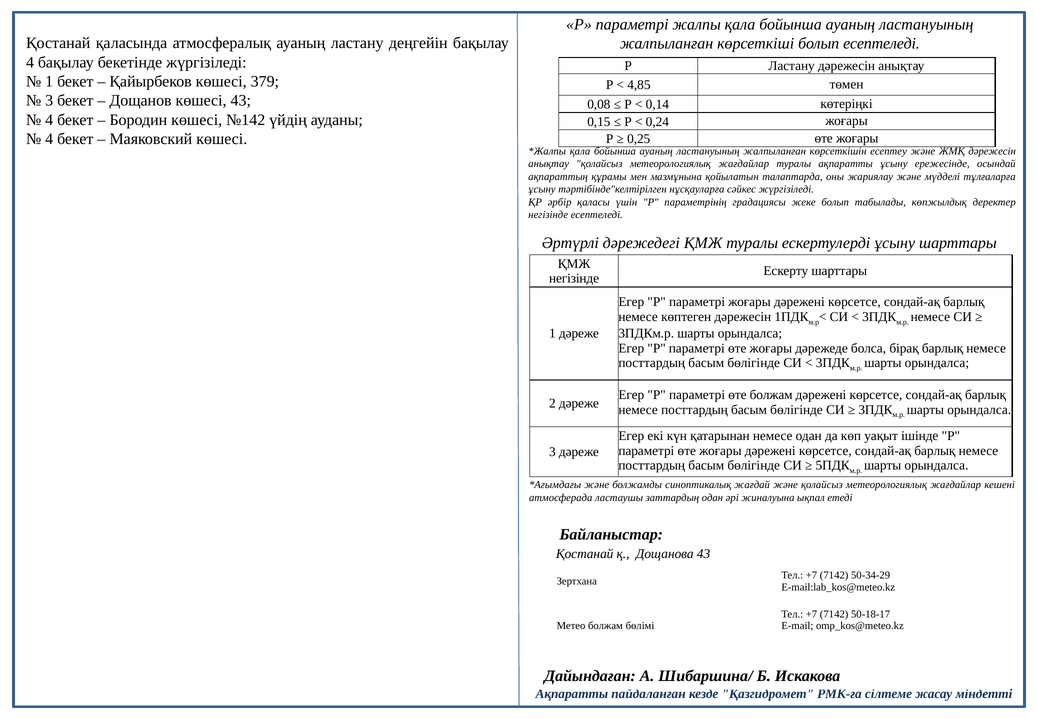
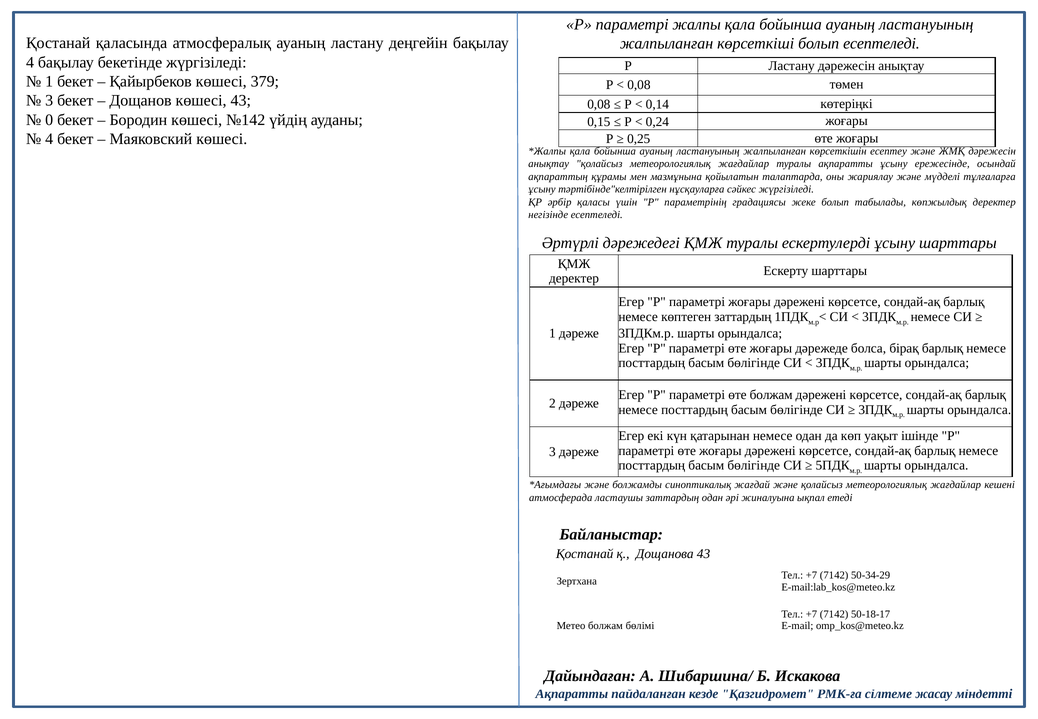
4,85 at (639, 85): 4,85 -> 0,08
4 at (49, 120): 4 -> 0
негізінде at (574, 278): негізінде -> деректер
көптеген дәрежесін: дәрежесін -> заттардың
